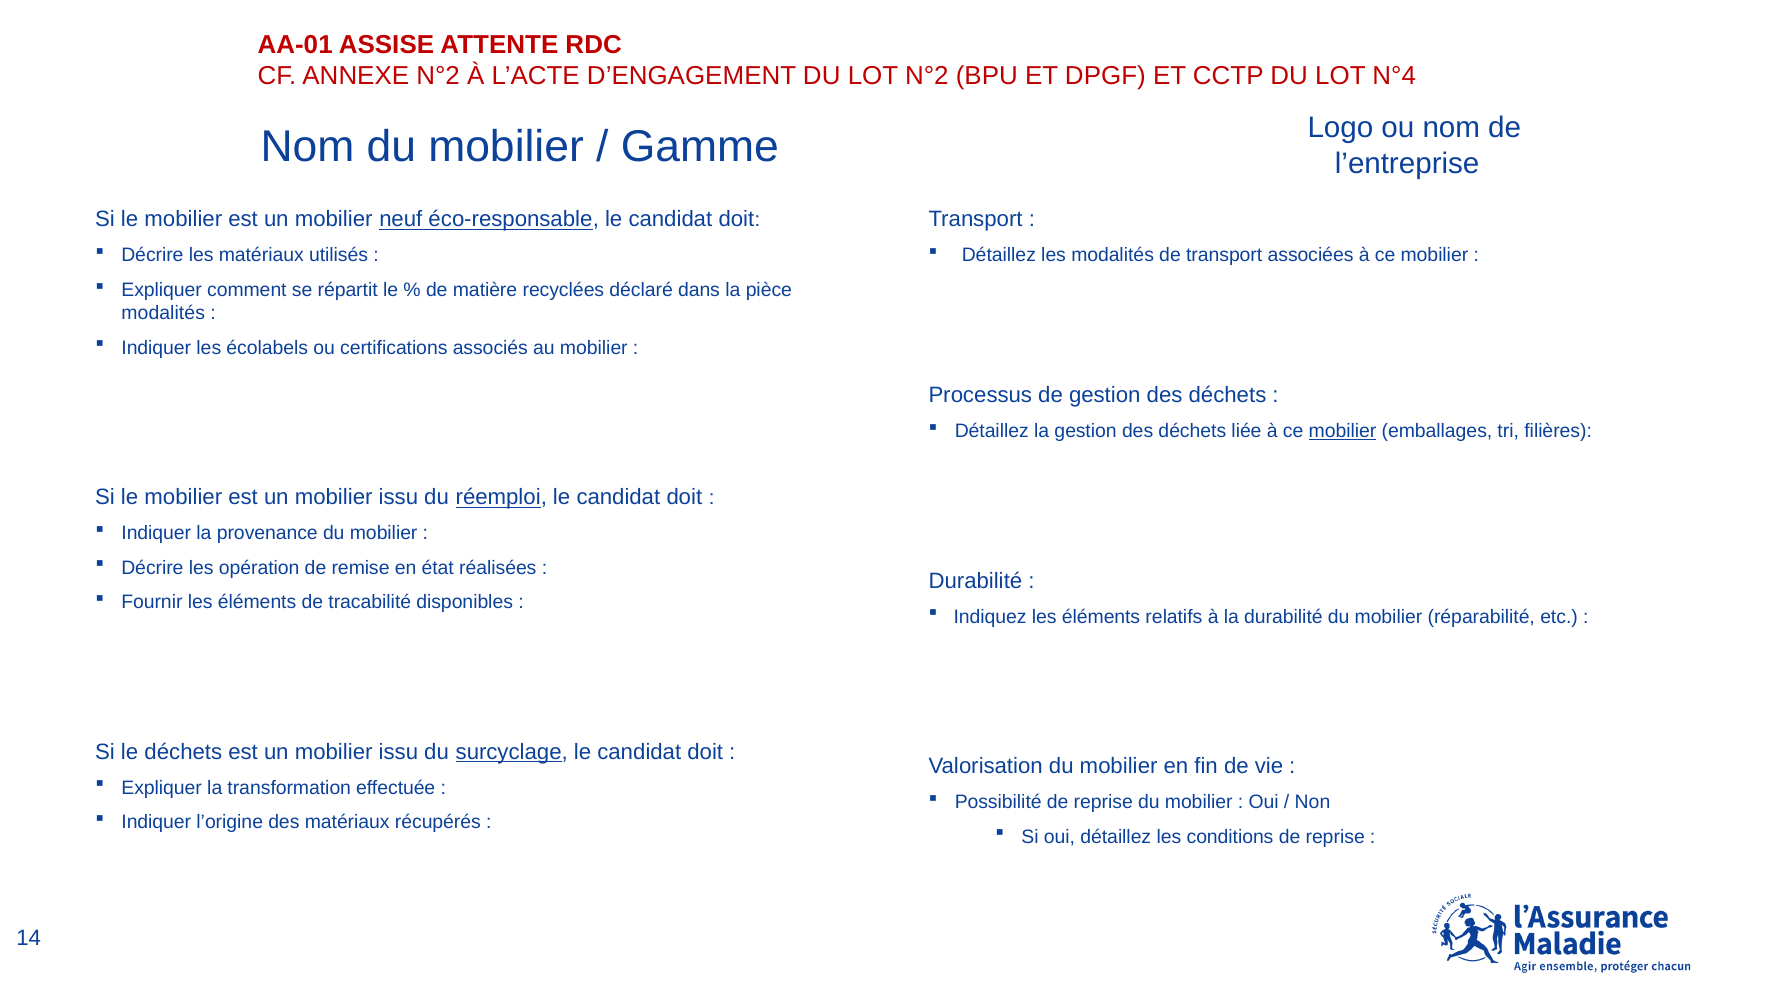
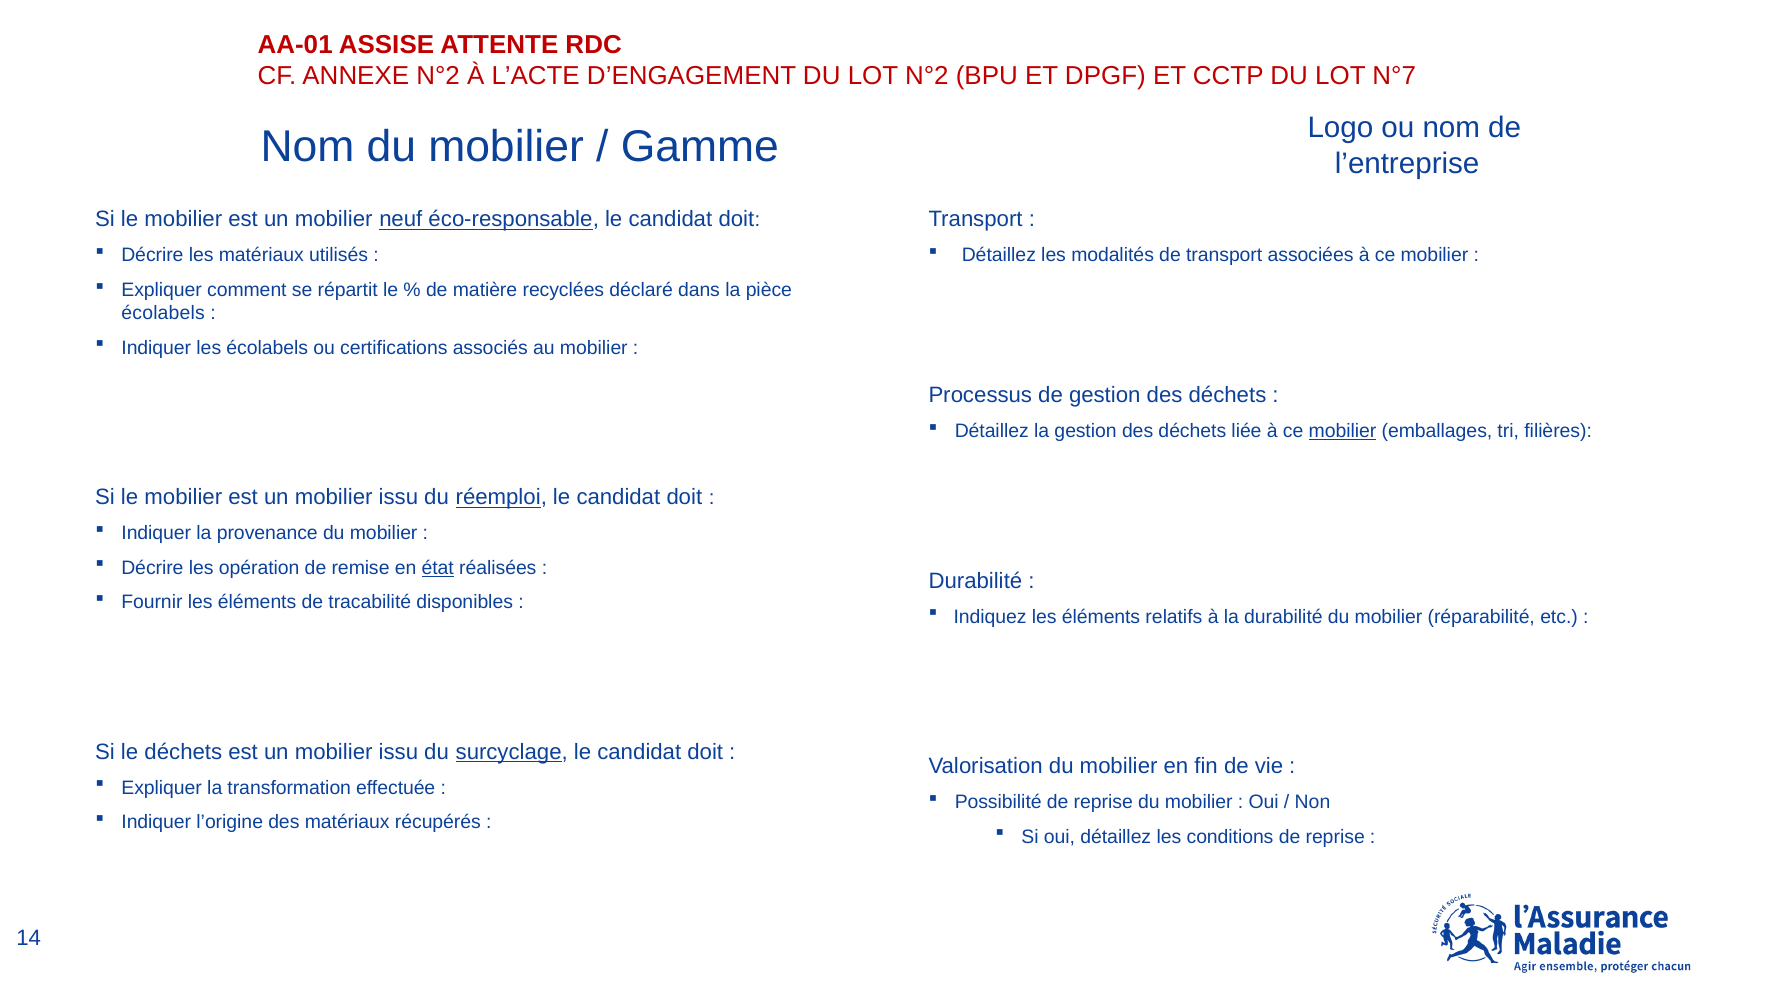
N°4: N°4 -> N°7
modalités at (163, 313): modalités -> écolabels
état underline: none -> present
